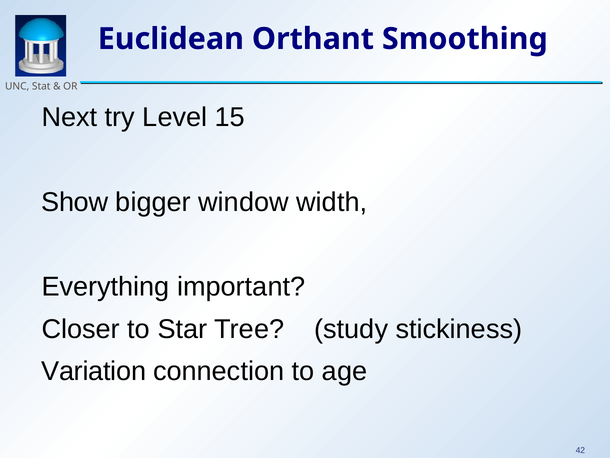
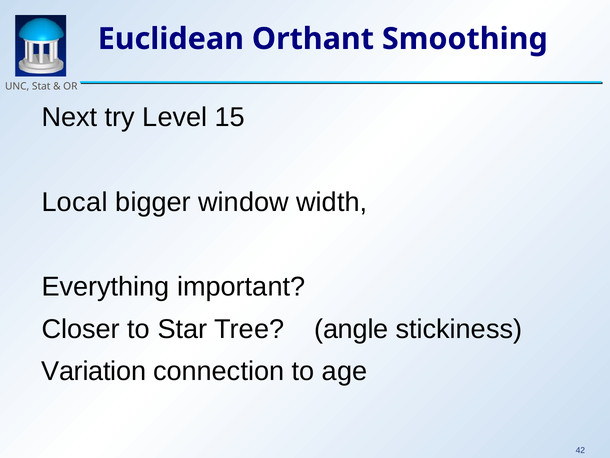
Show: Show -> Local
study: study -> angle
